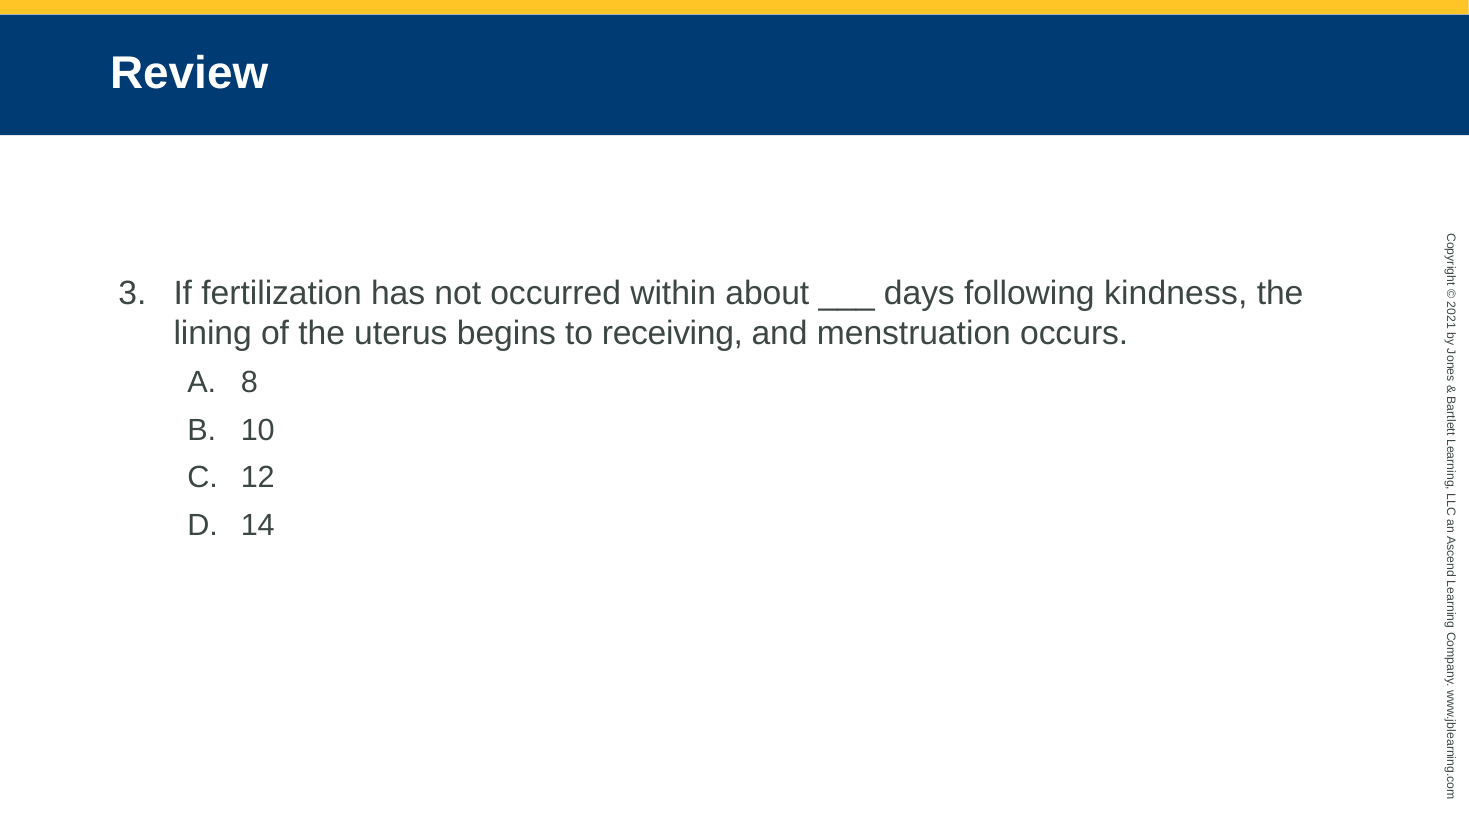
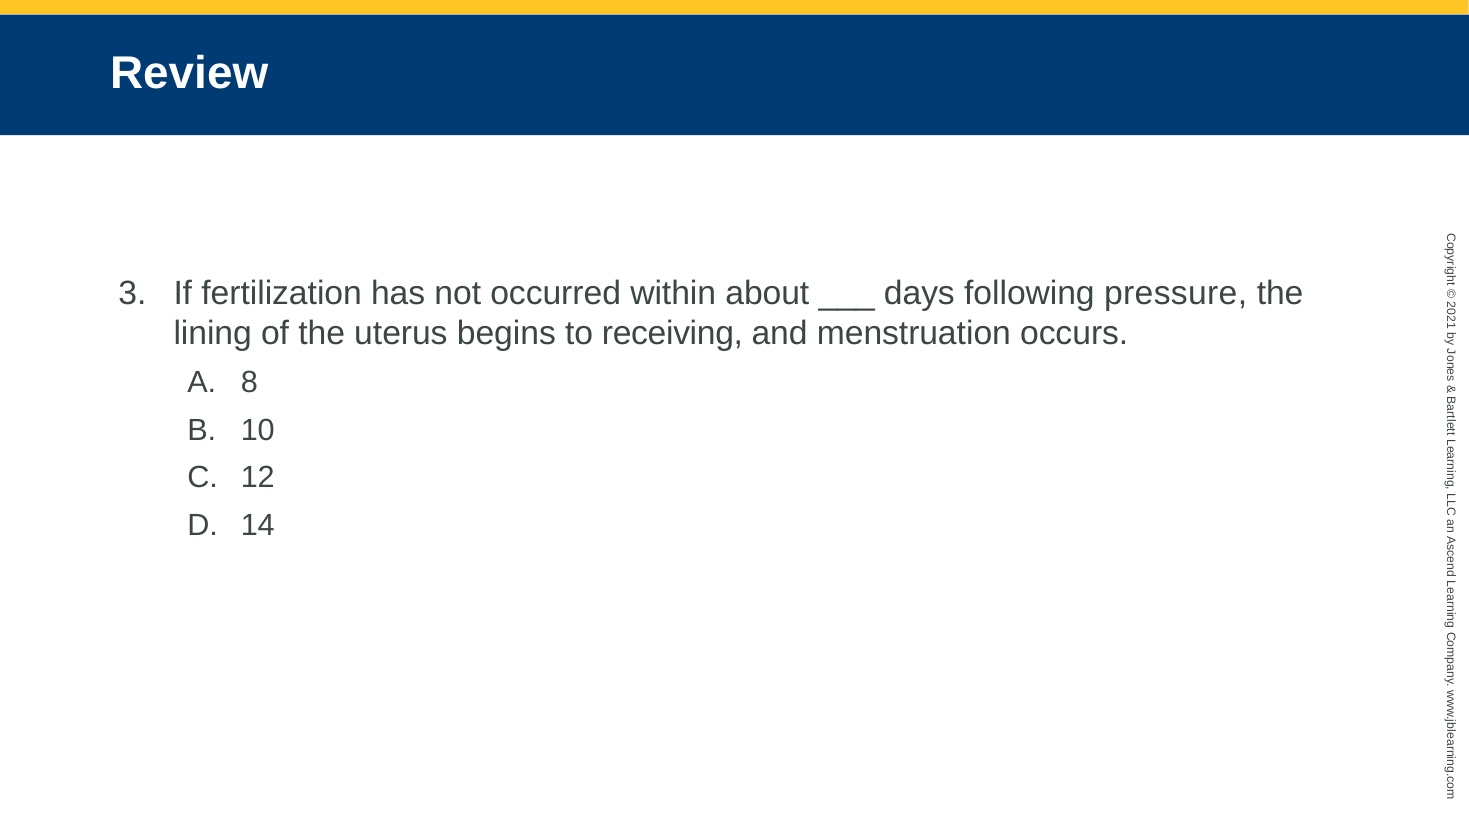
kindness: kindness -> pressure
